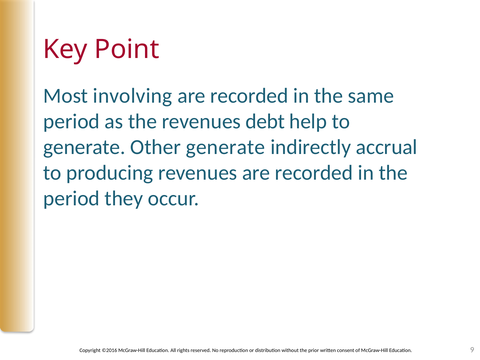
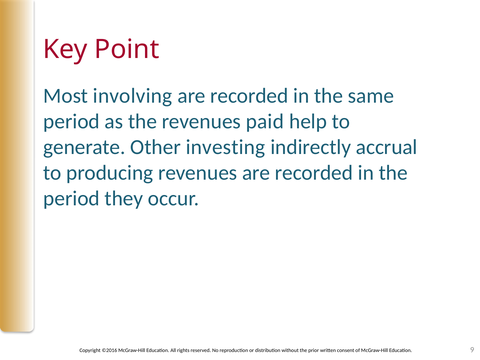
debt: debt -> paid
Other generate: generate -> investing
